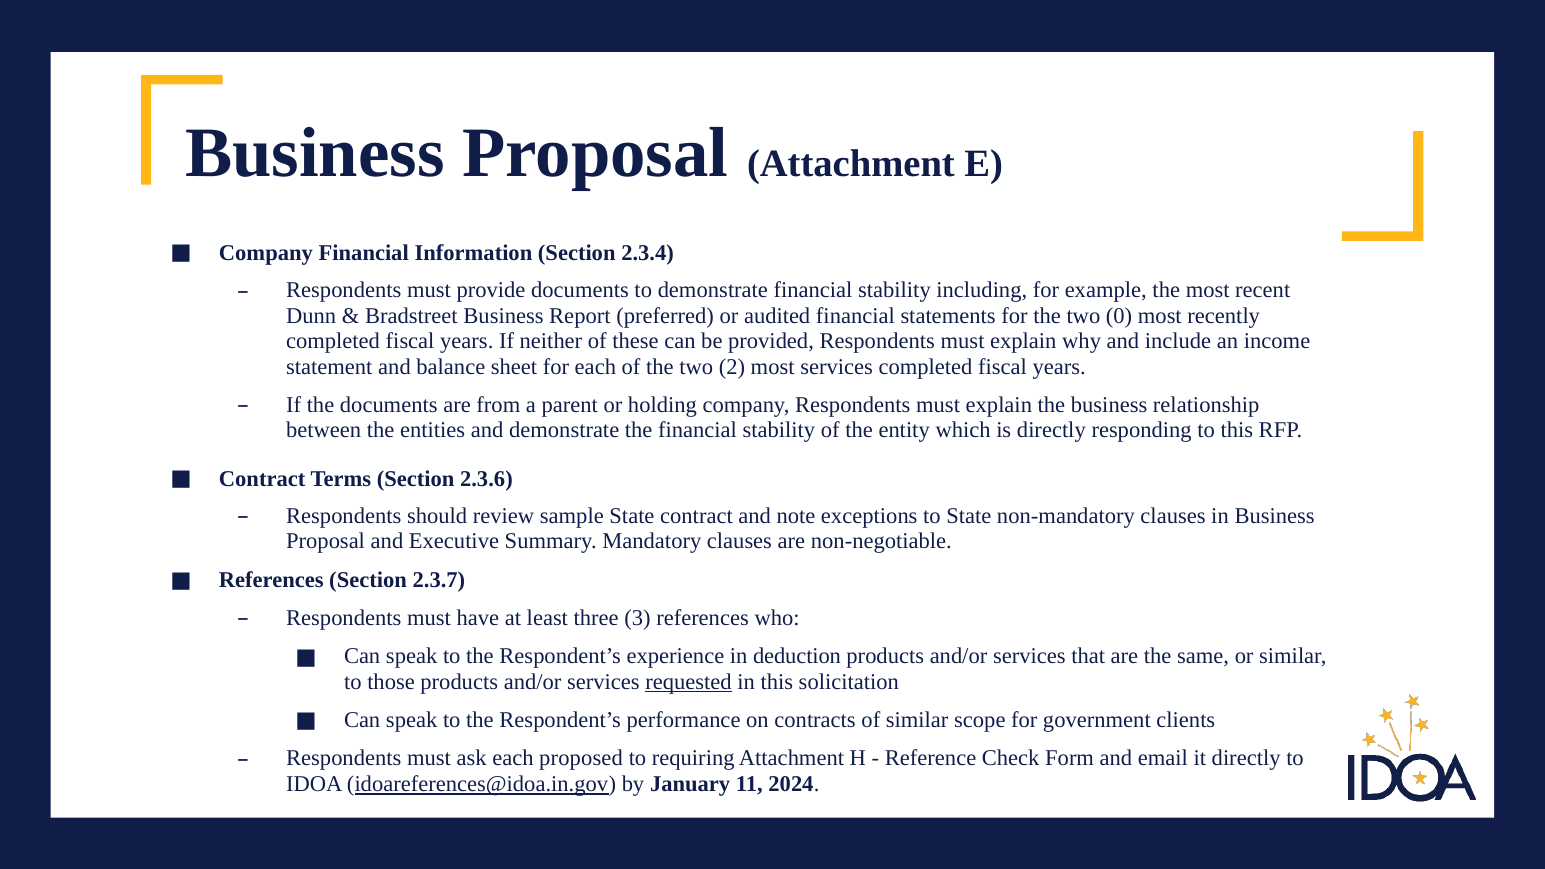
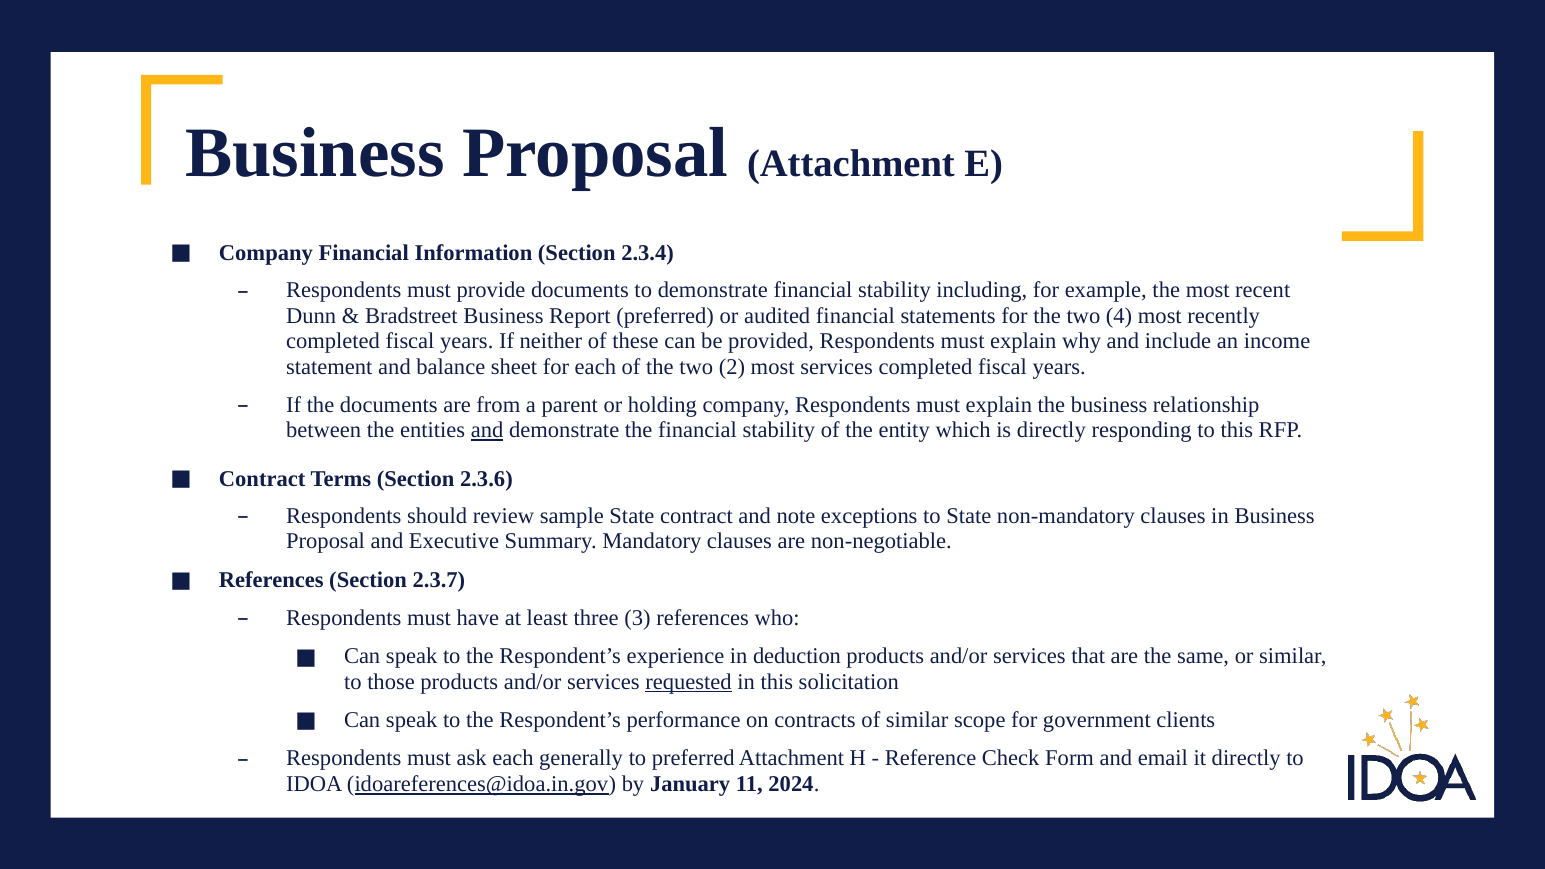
0: 0 -> 4
and at (487, 430) underline: none -> present
proposed: proposed -> generally
to requiring: requiring -> preferred
